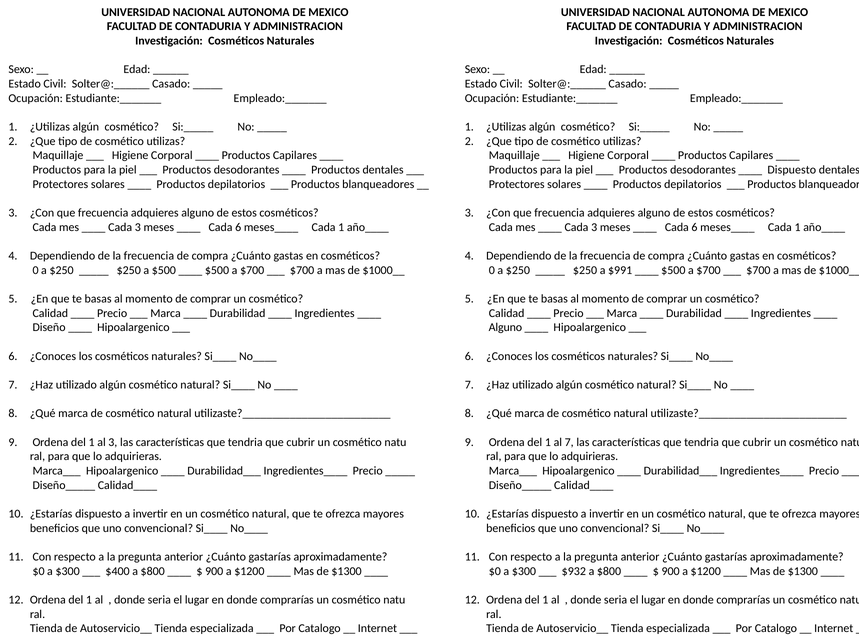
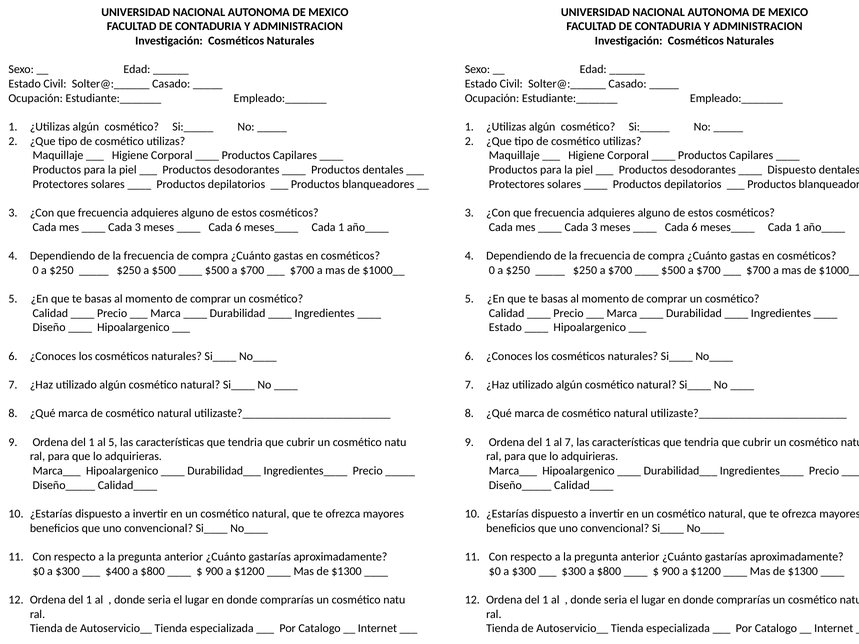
$250 a $991: $991 -> $700
Alguno at (505, 328): Alguno -> Estado
al 3: 3 -> 5
$932 at (574, 571): $932 -> $300
